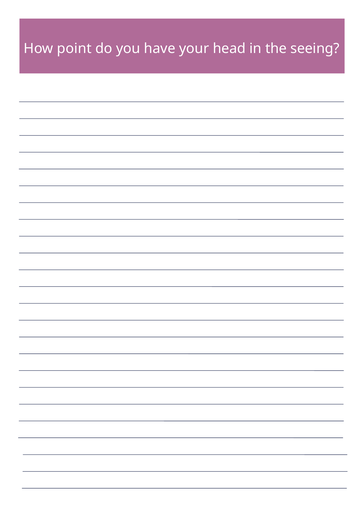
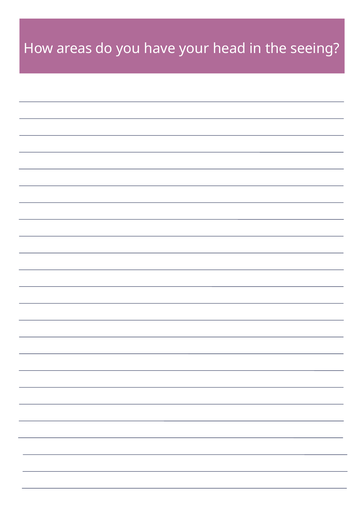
point: point -> areas
